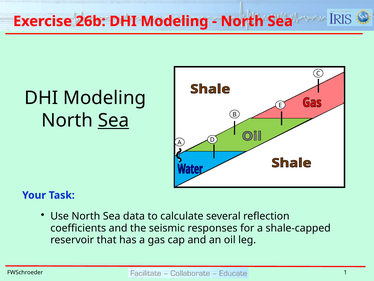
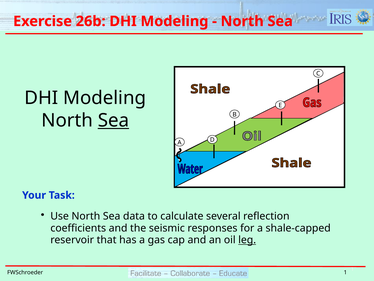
leg underline: none -> present
